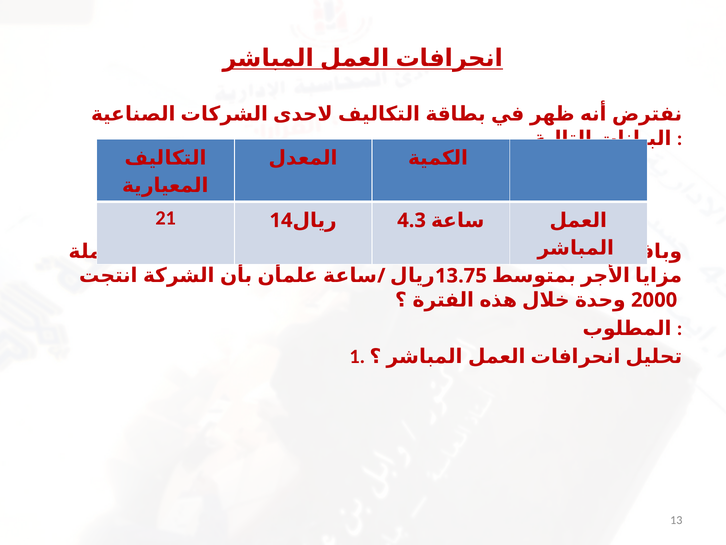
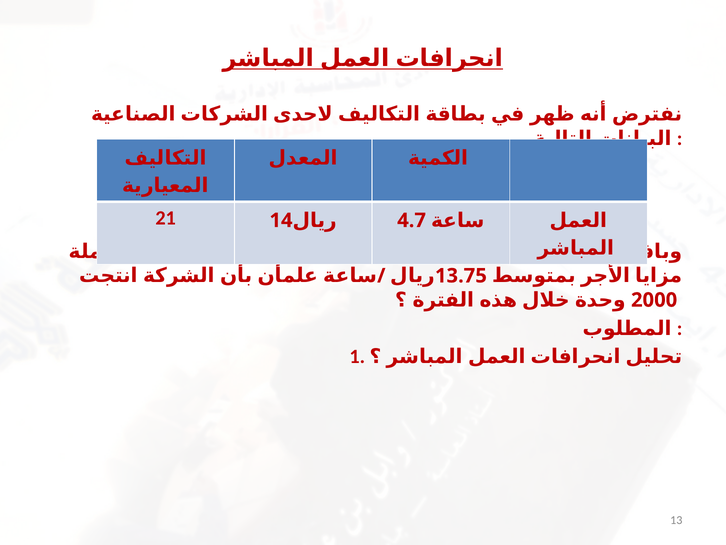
4.3: 4.3 -> 4.7
